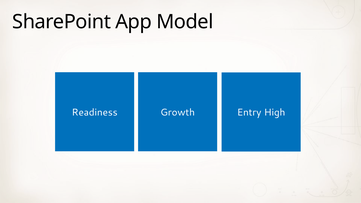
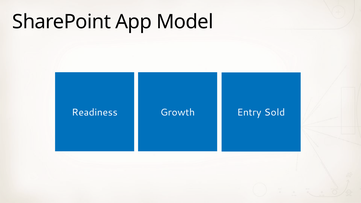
High: High -> Sold
